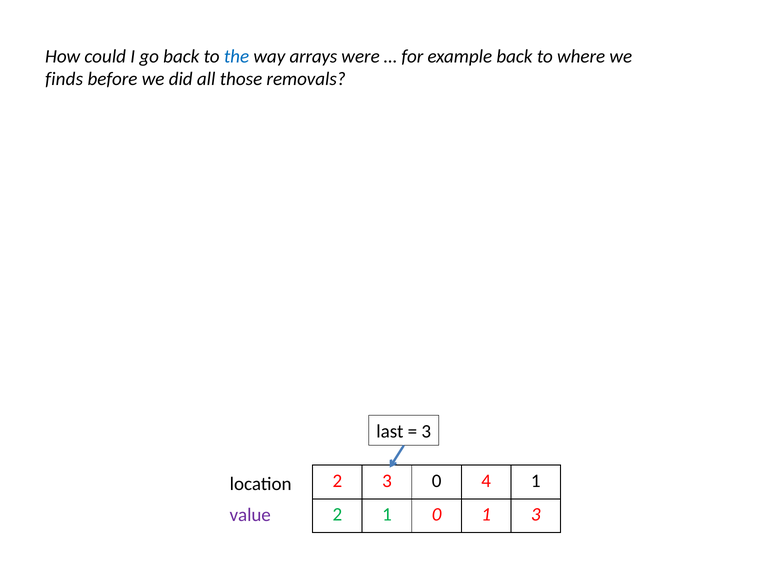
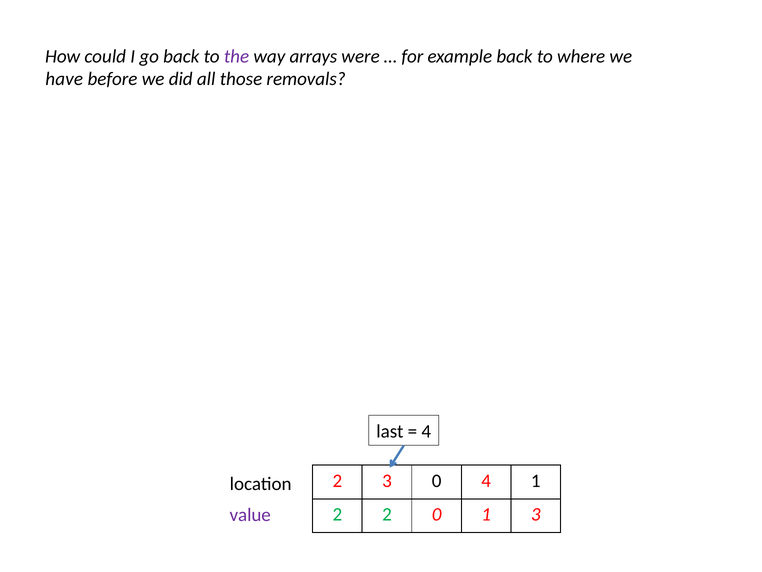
the colour: blue -> purple
finds: finds -> have
3 at (426, 431): 3 -> 4
2 1: 1 -> 2
